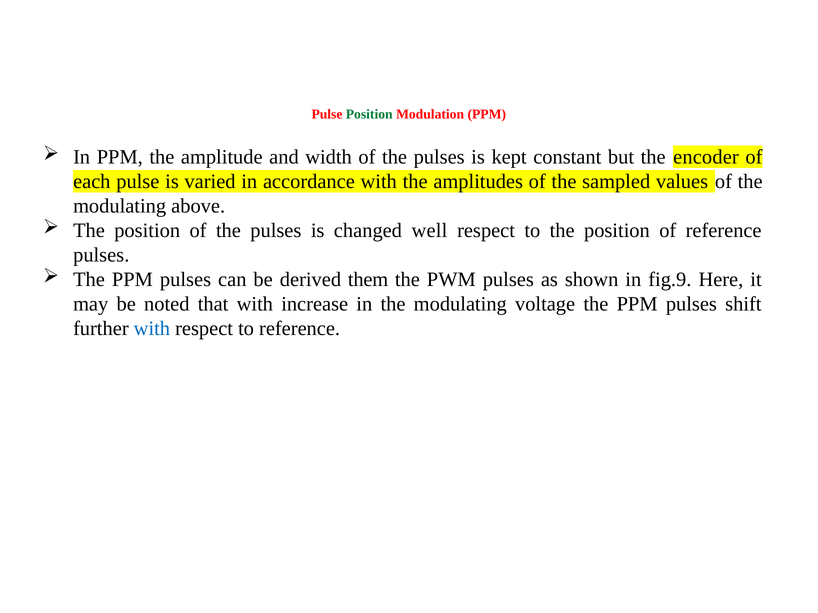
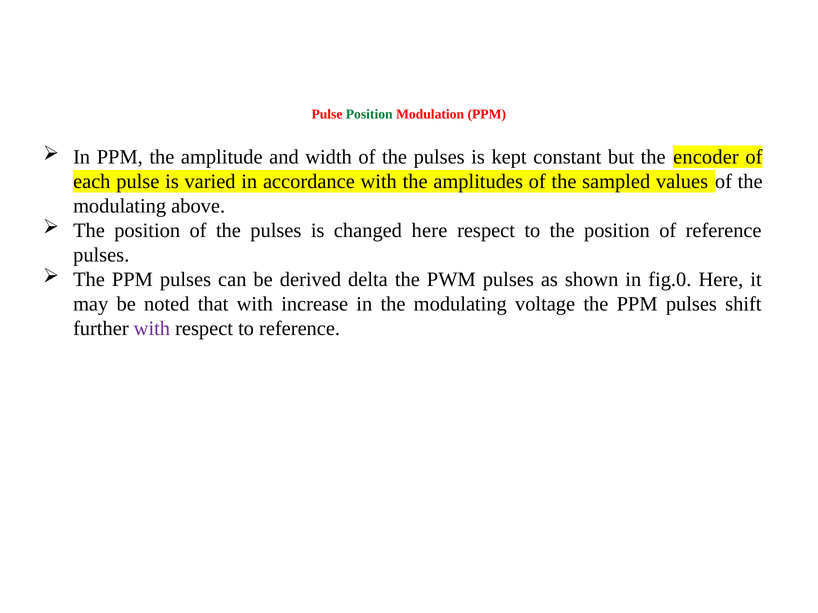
changed well: well -> here
them: them -> delta
fig.9: fig.9 -> fig.0
with at (152, 329) colour: blue -> purple
